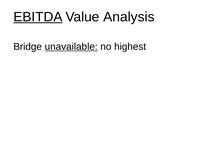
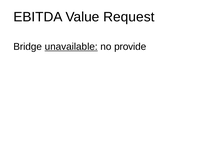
EBITDA underline: present -> none
Analysis: Analysis -> Request
highest: highest -> provide
